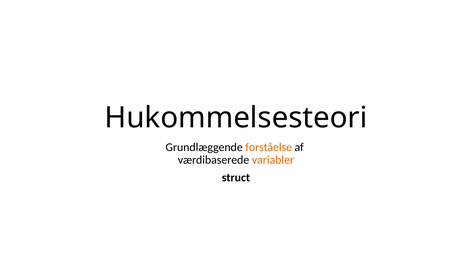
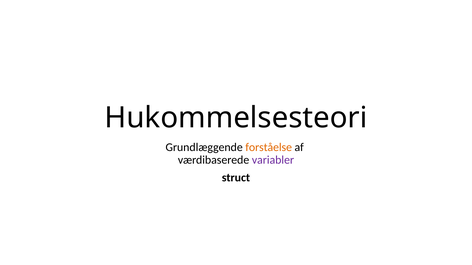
variabler colour: orange -> purple
